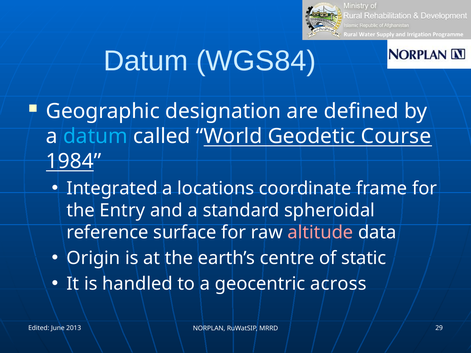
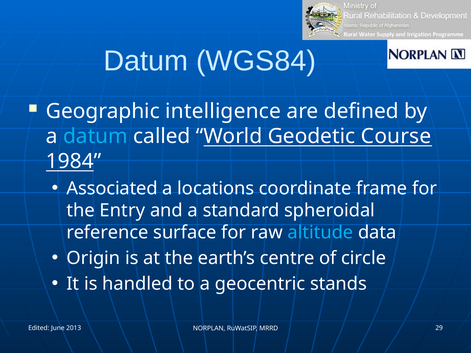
designation: designation -> intelligence
Integrated: Integrated -> Associated
altitude colour: pink -> light blue
static: static -> circle
across: across -> stands
